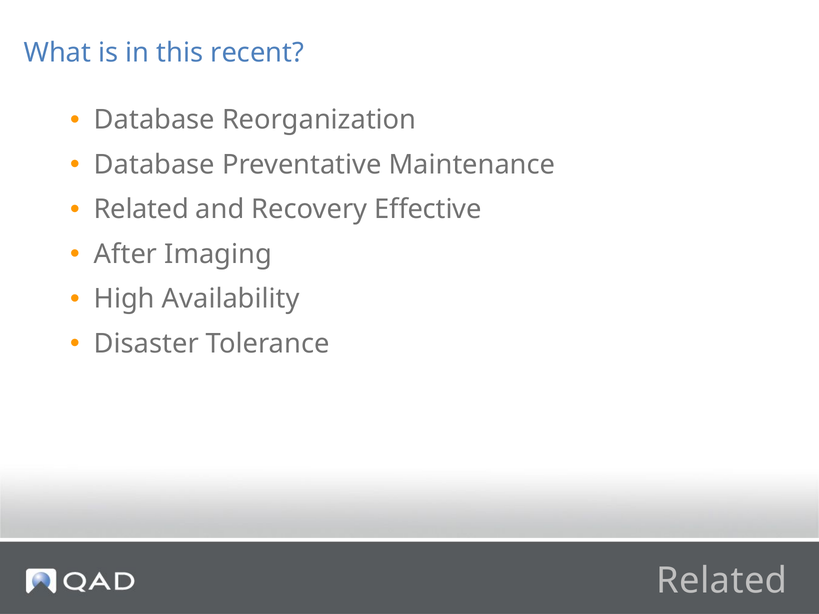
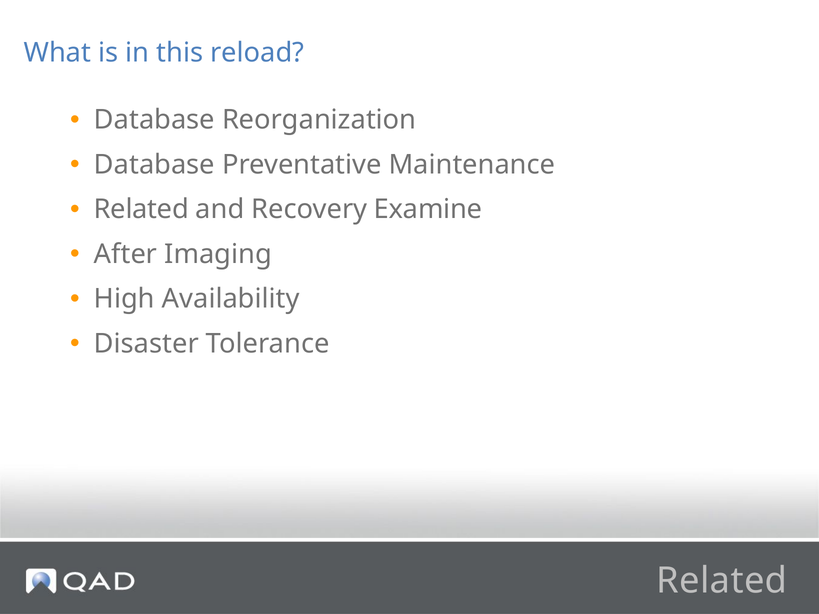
recent: recent -> reload
Effective: Effective -> Examine
